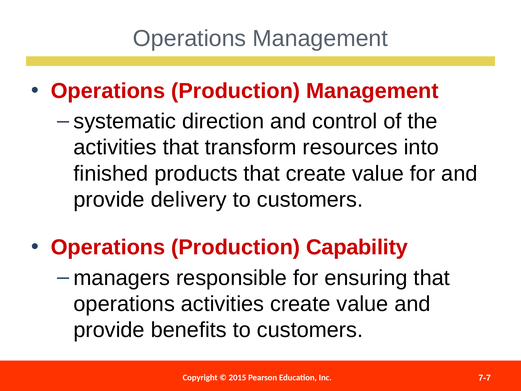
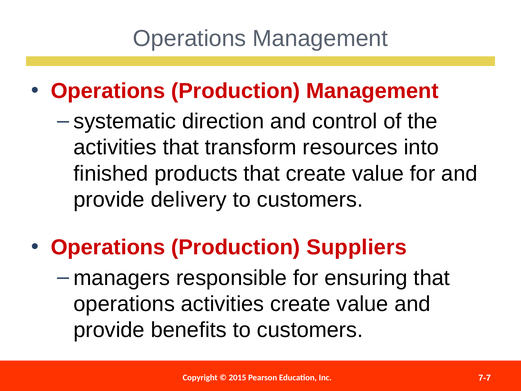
Capability: Capability -> Suppliers
